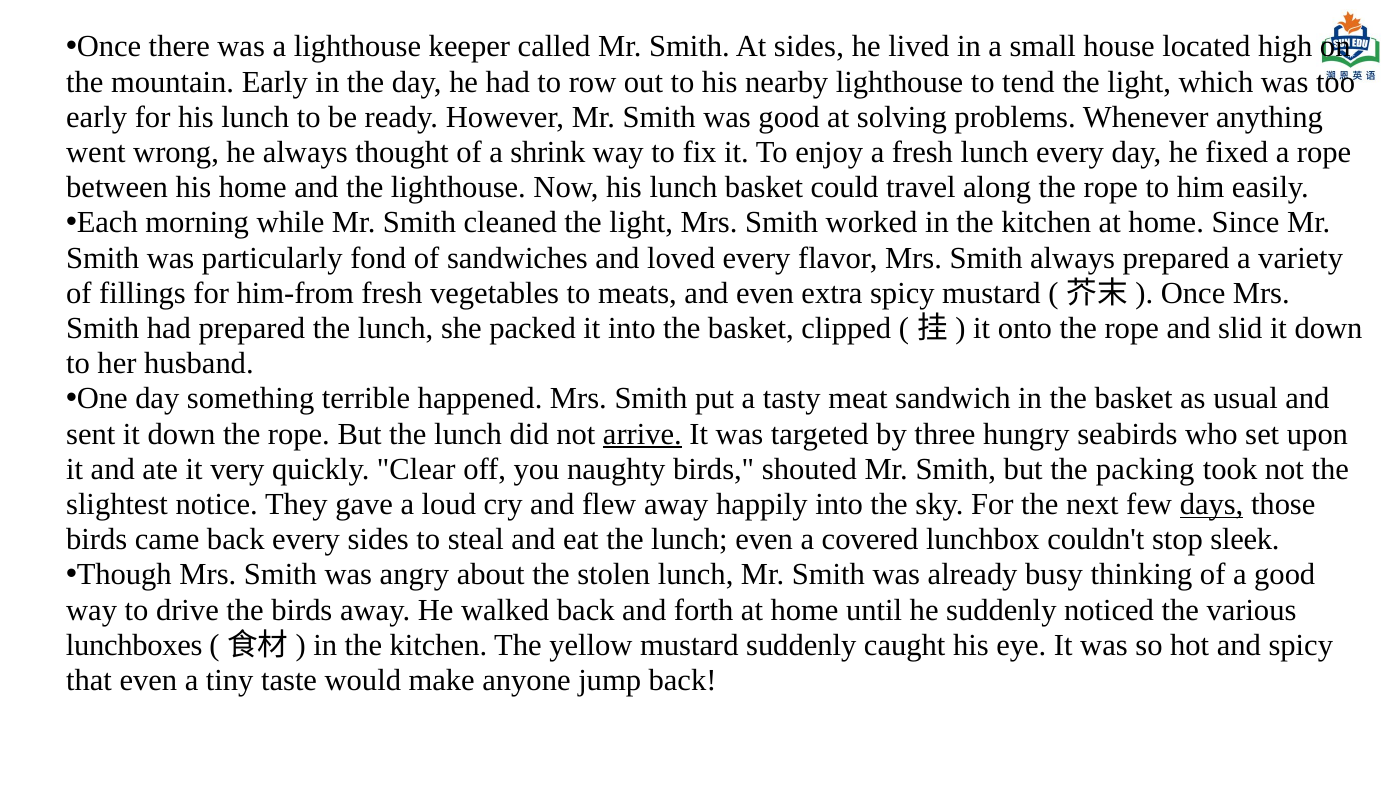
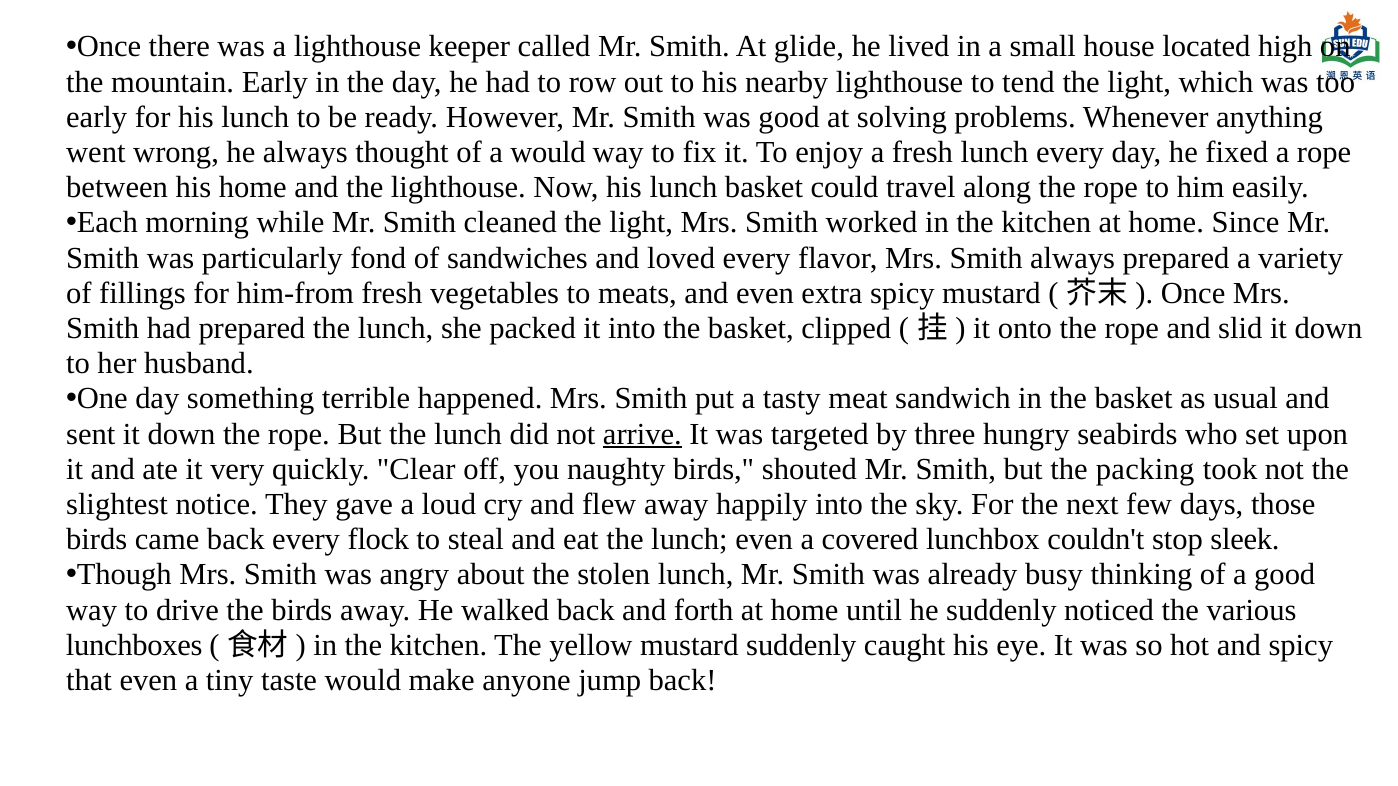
At sides: sides -> glide
a shrink: shrink -> would
days underline: present -> none
every sides: sides -> flock
